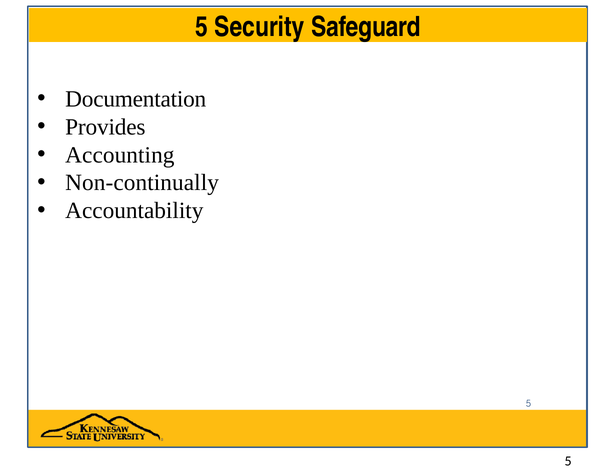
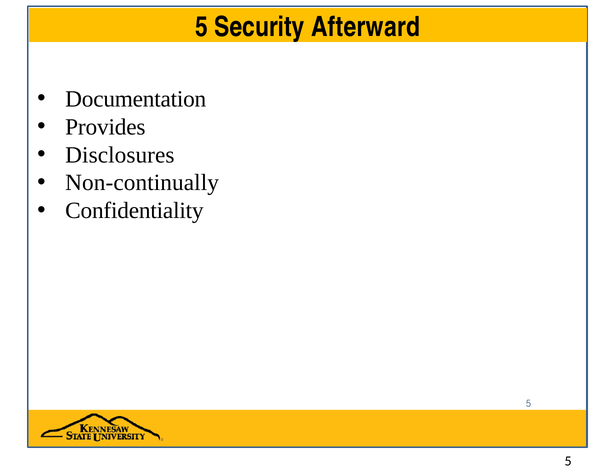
Safeguard: Safeguard -> Afterward
Accounting: Accounting -> Disclosures
Accountability: Accountability -> Confidentiality
